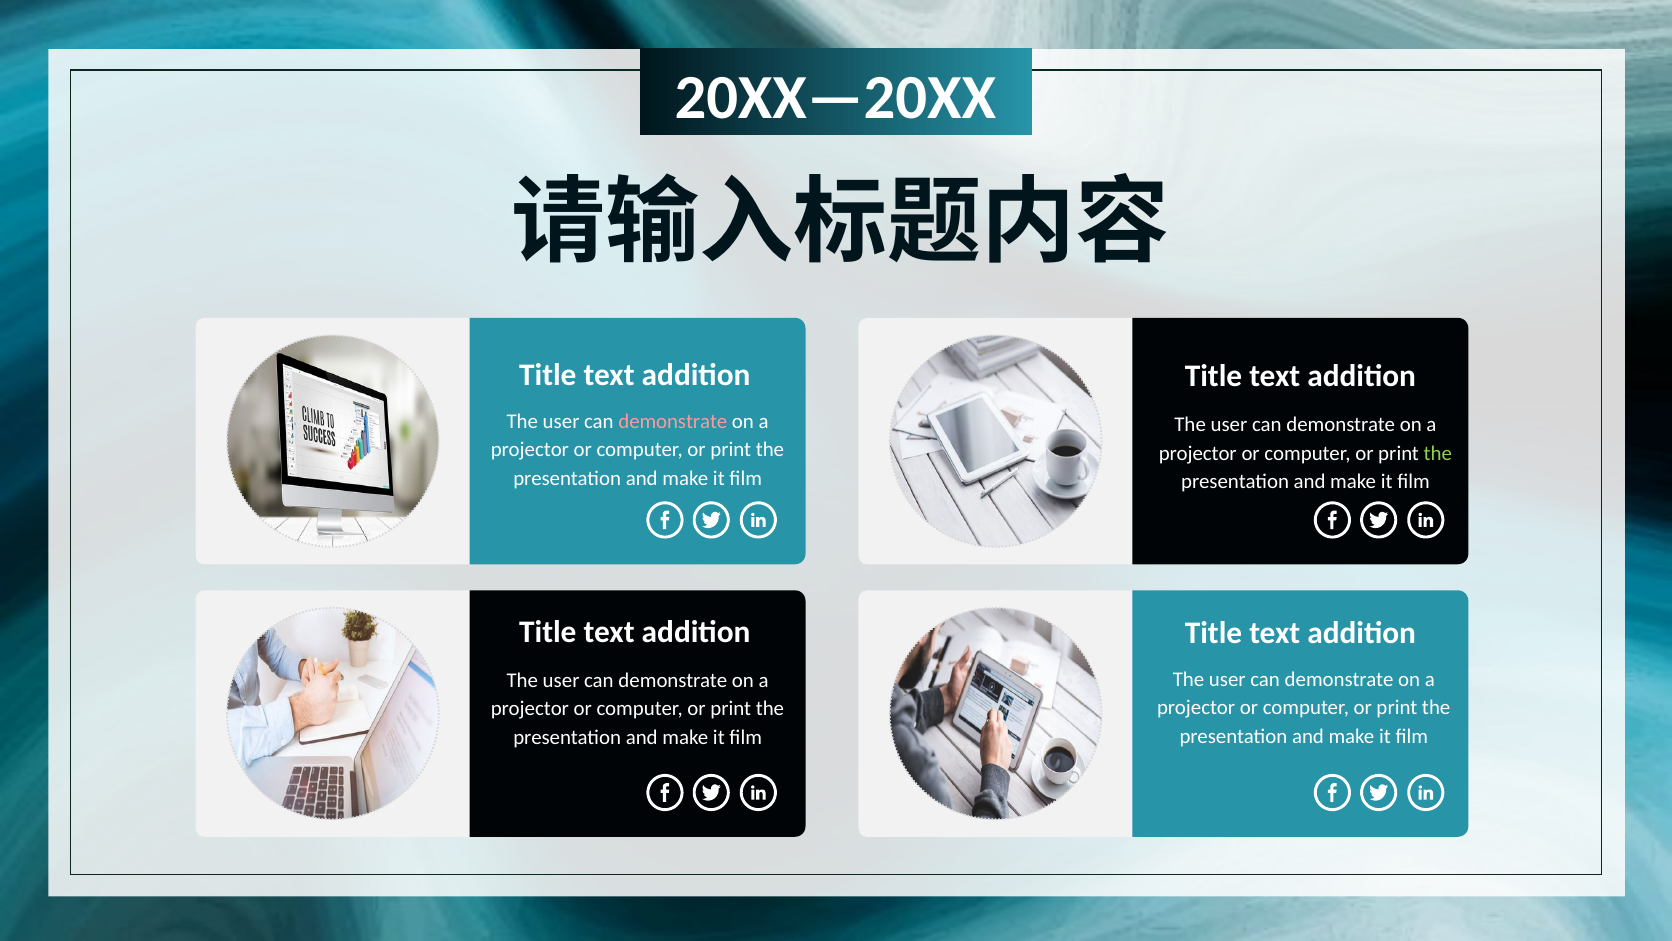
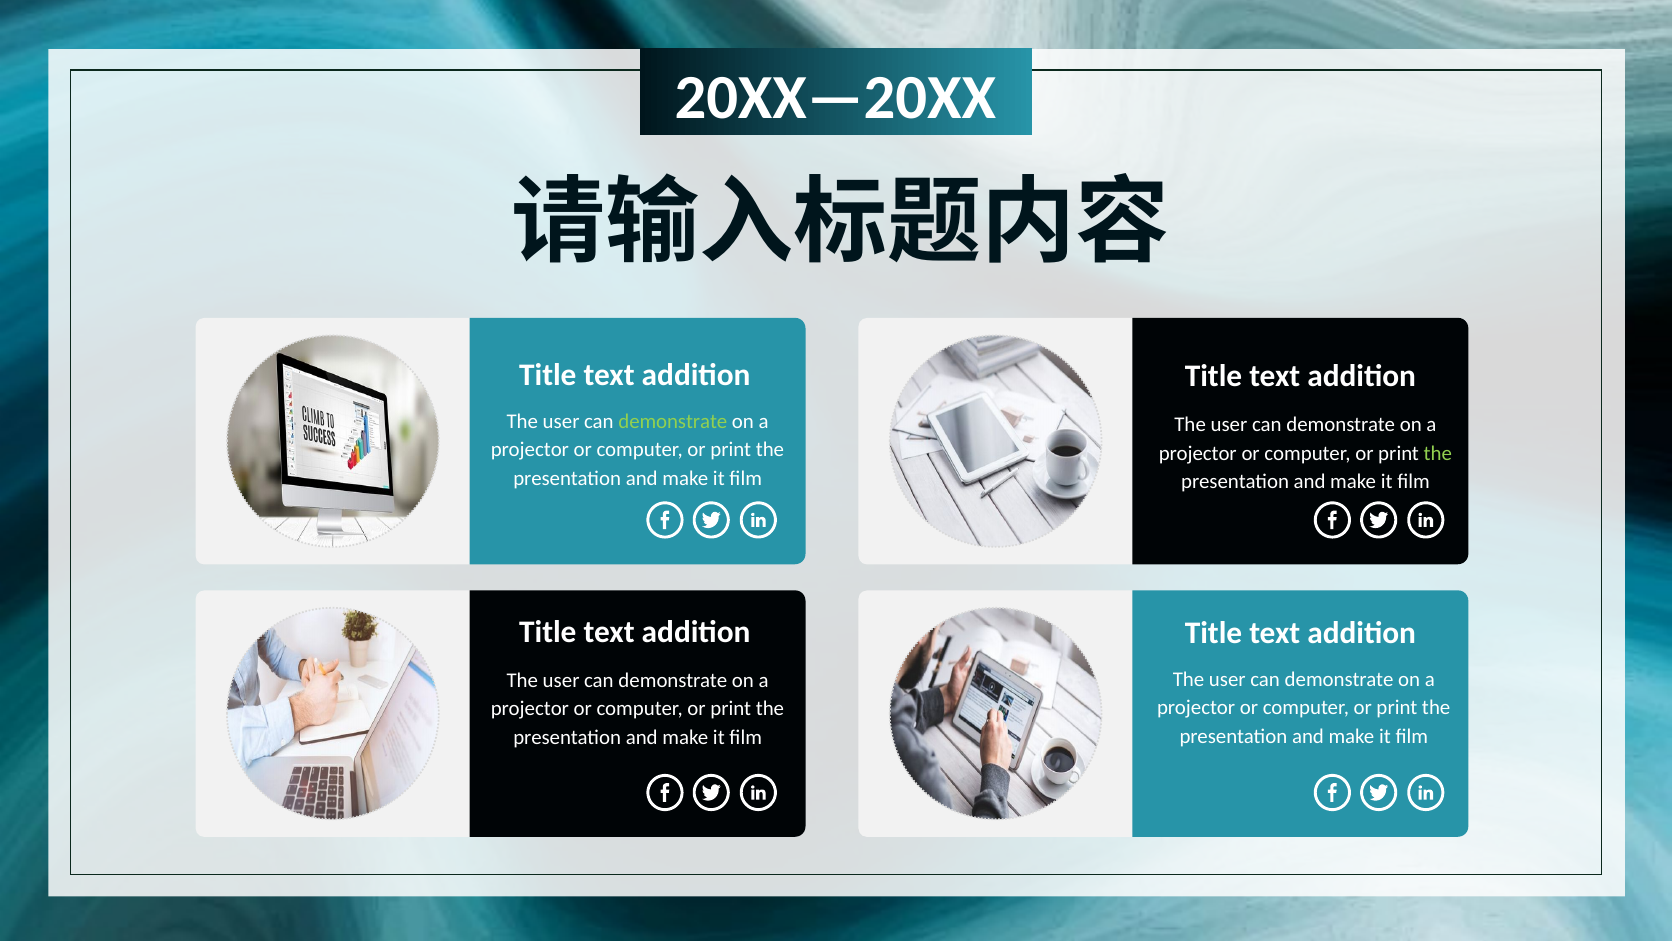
demonstrate at (673, 421) colour: pink -> light green
